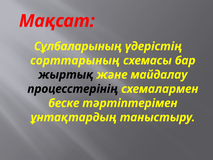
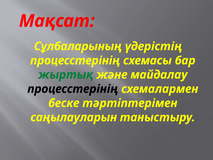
сорттарының at (75, 60): сорттарының -> процесстерiнiң
жыртық colour: black -> green
ұнтақтардың: ұнтақтардың -> саңылауларын
